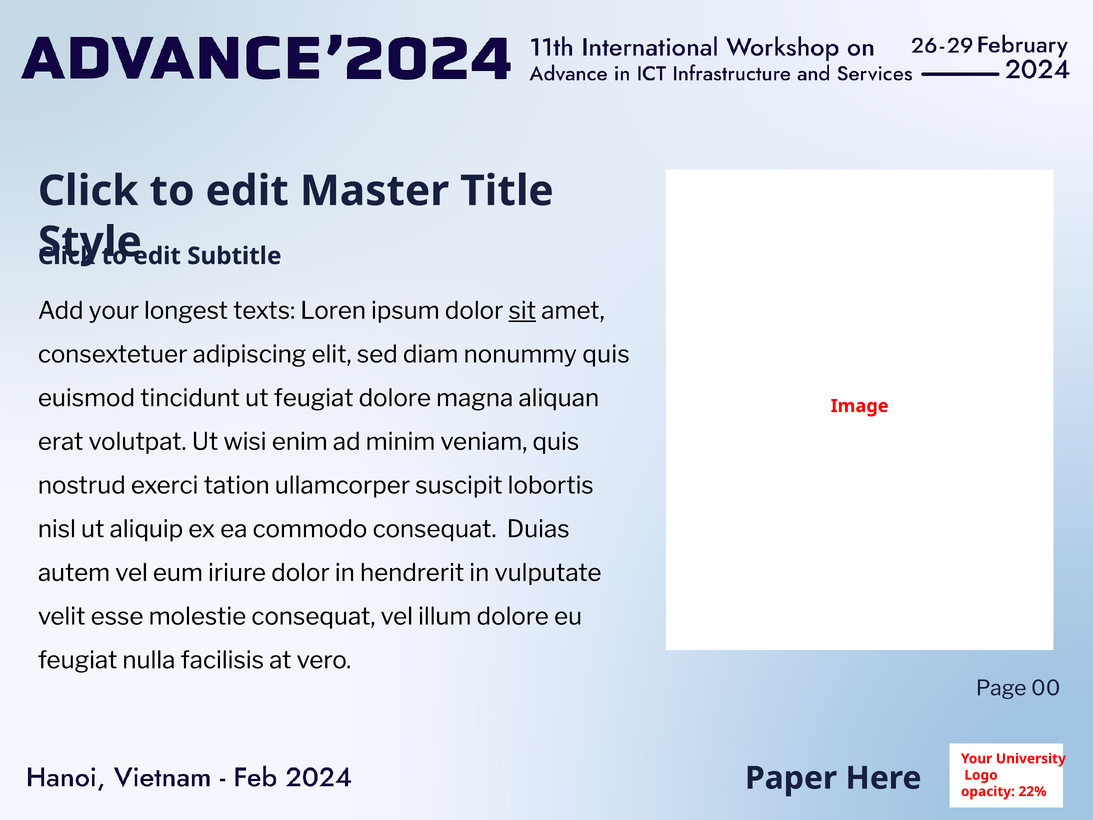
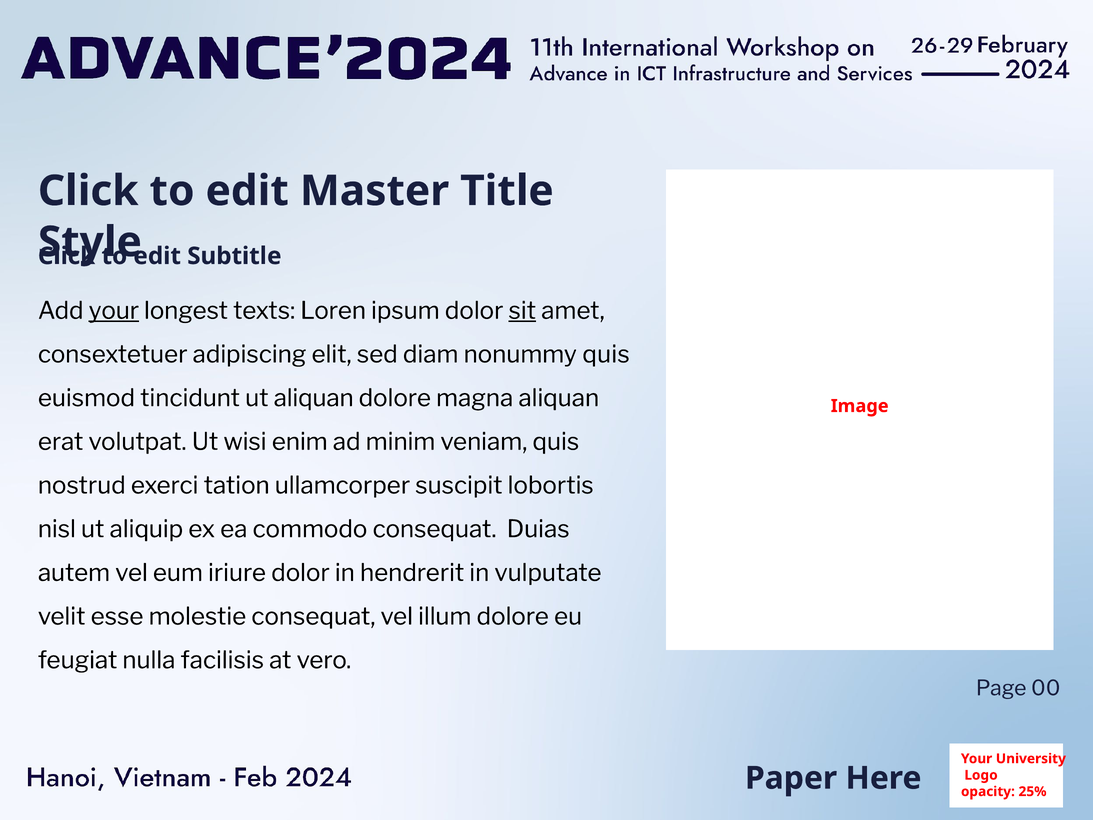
your at (114, 311) underline: none -> present
ut feugiat: feugiat -> aliquan
22%: 22% -> 25%
